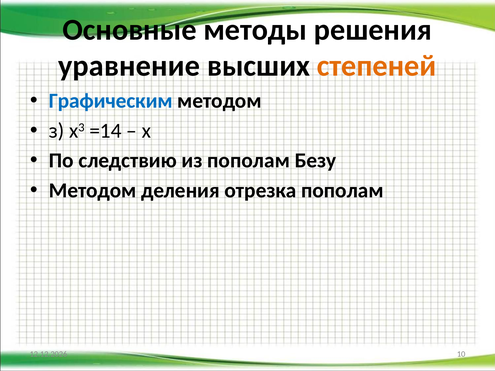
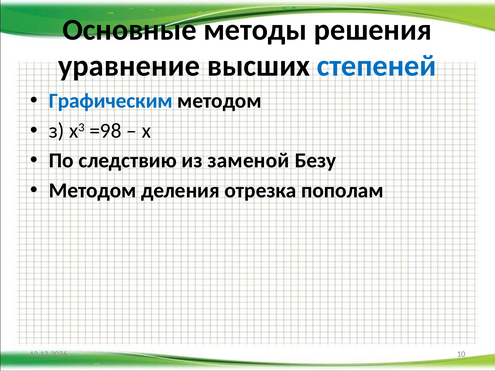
степеней colour: orange -> blue
=14: =14 -> =98
из пополам: пополам -> заменой
